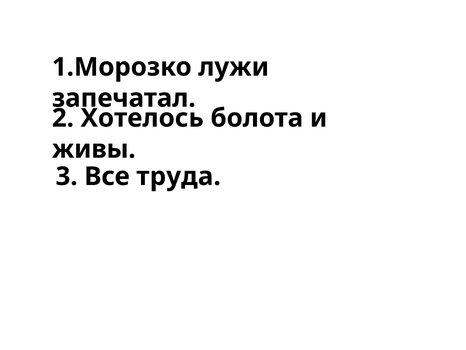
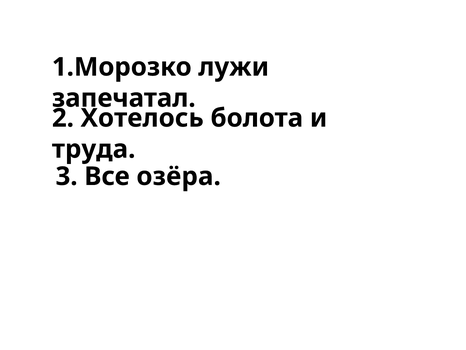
живы: живы -> труда
труда: труда -> озёра
